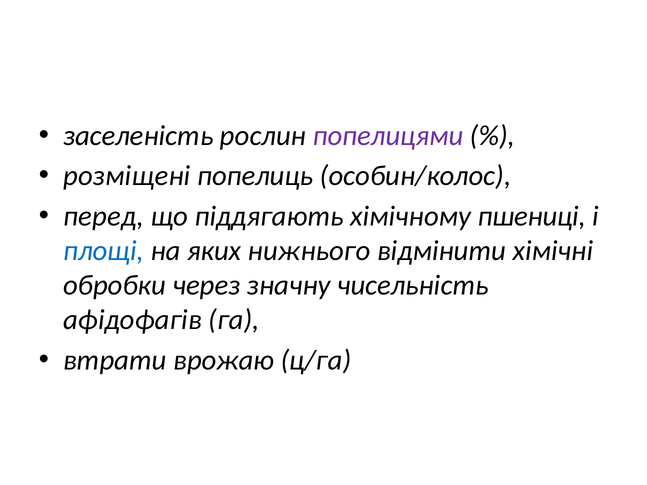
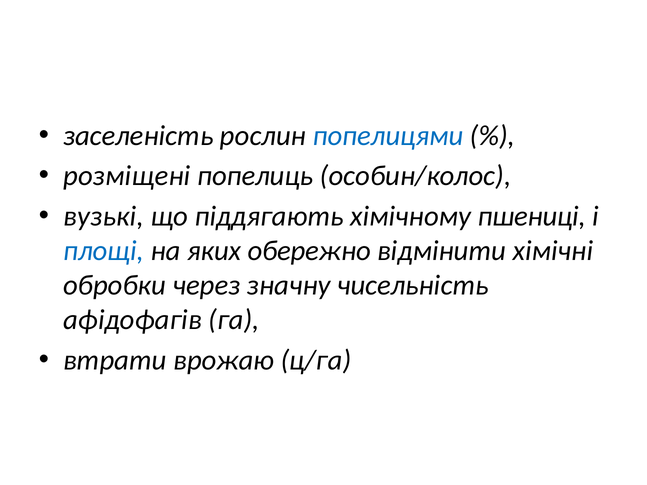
попелицями colour: purple -> blue
перед: перед -> вузькі
нижнього: нижнього -> обережно
